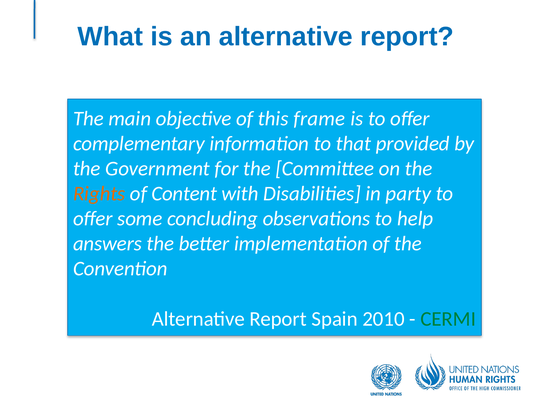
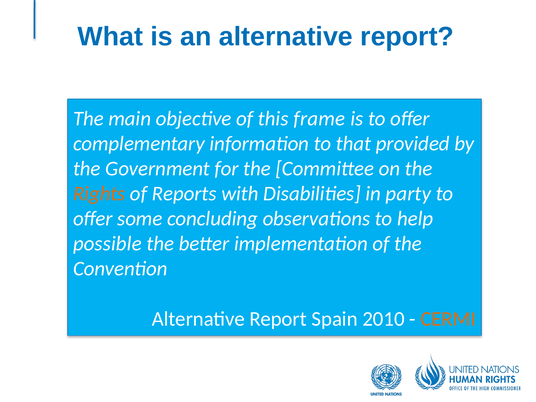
Content: Content -> Reports
answers: answers -> possible
CERMI colour: green -> orange
